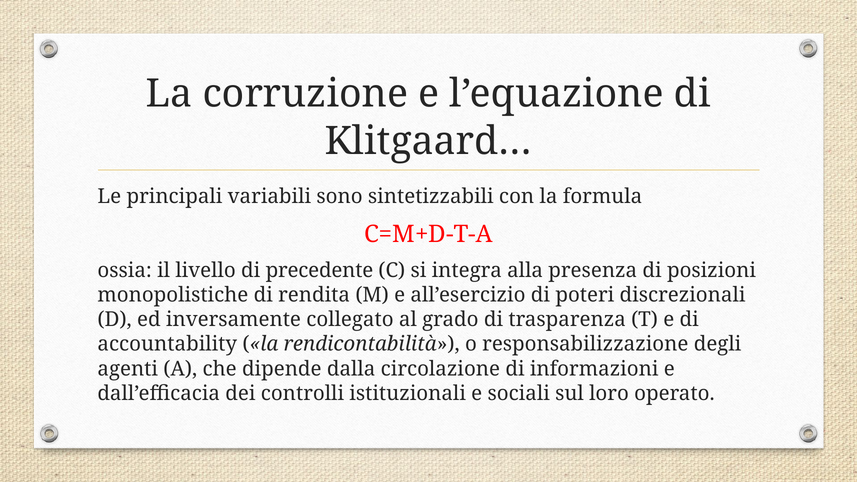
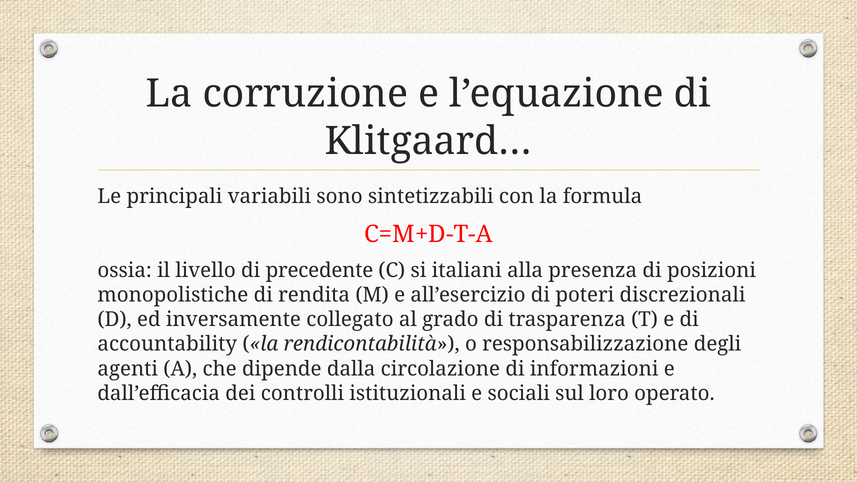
integra: integra -> italiani
